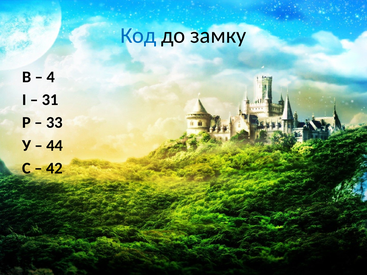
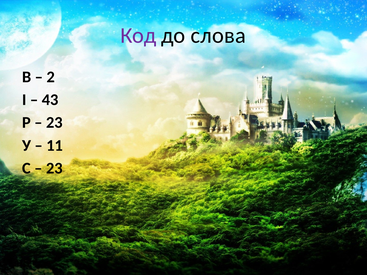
Код colour: blue -> purple
замку: замку -> слова
4: 4 -> 2
31: 31 -> 43
33 at (54, 123): 33 -> 23
44: 44 -> 11
42 at (54, 168): 42 -> 23
